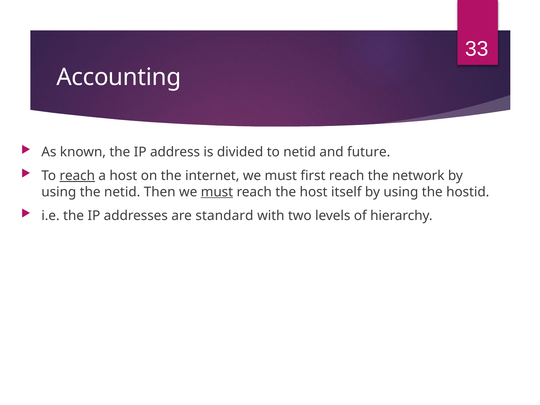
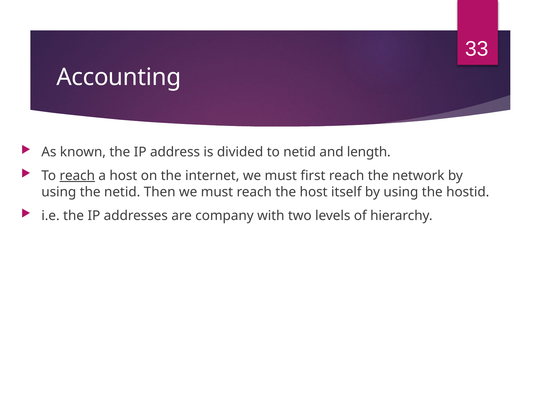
future: future -> length
must at (217, 192) underline: present -> none
standard: standard -> company
